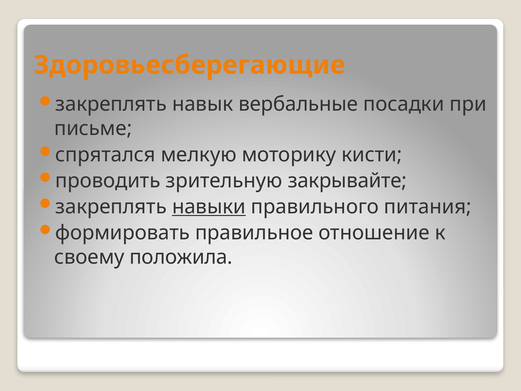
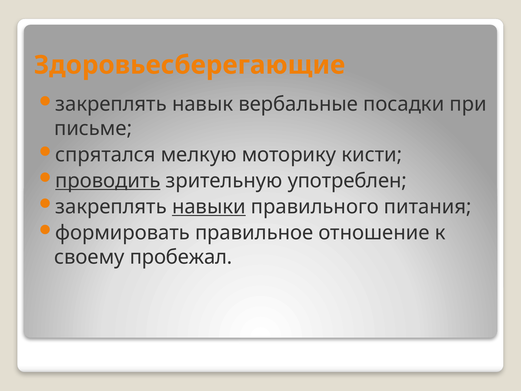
проводить underline: none -> present
закрывайте: закрывайте -> употреблен
положила: положила -> пробежал
